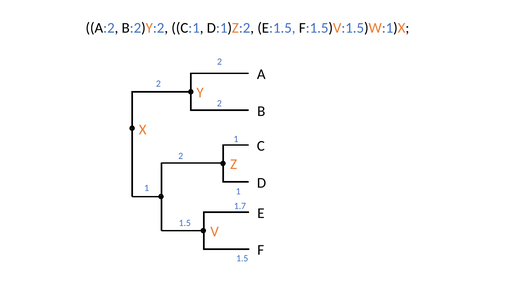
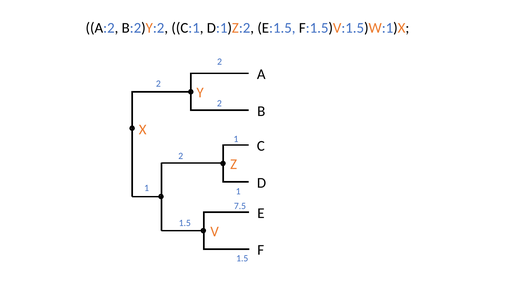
1.7: 1.7 -> 7.5
